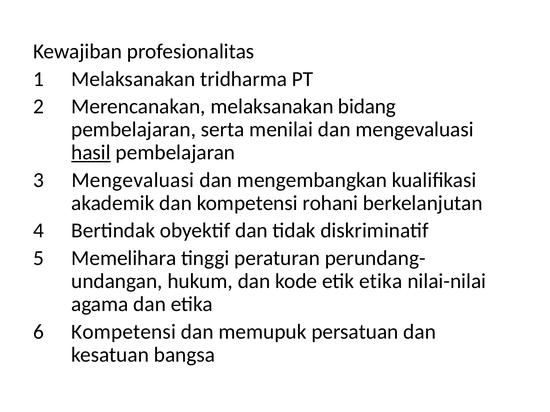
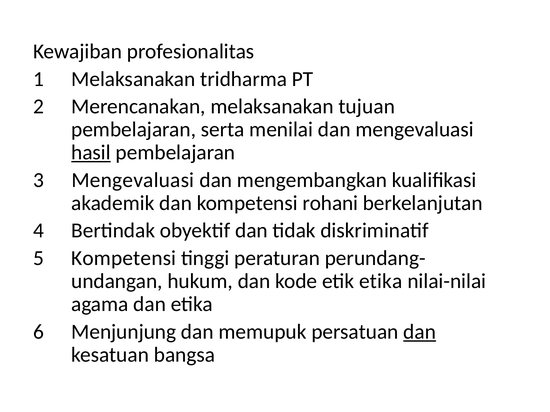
bidang: bidang -> tujuan
Memelihara at (124, 258): Memelihara -> Kompetensi
Kompetensi at (124, 332): Kompetensi -> Menjunjung
dan at (420, 332) underline: none -> present
